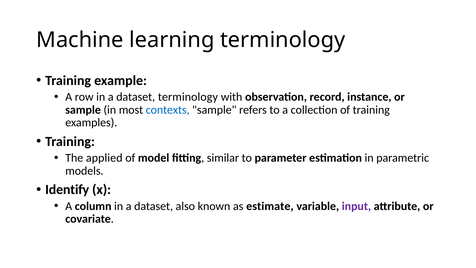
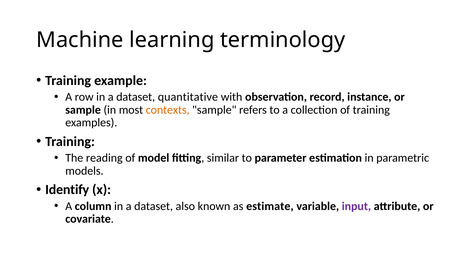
dataset terminology: terminology -> quantitative
contexts colour: blue -> orange
applied: applied -> reading
